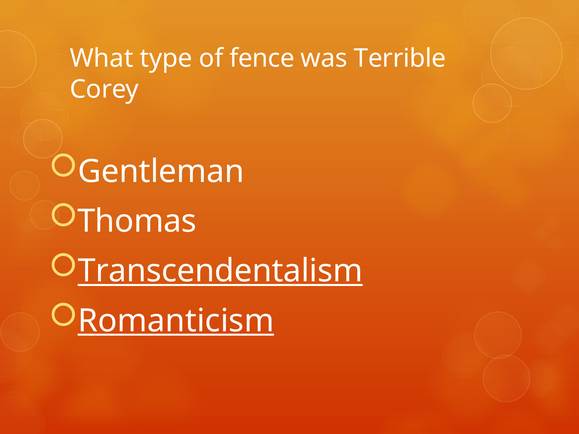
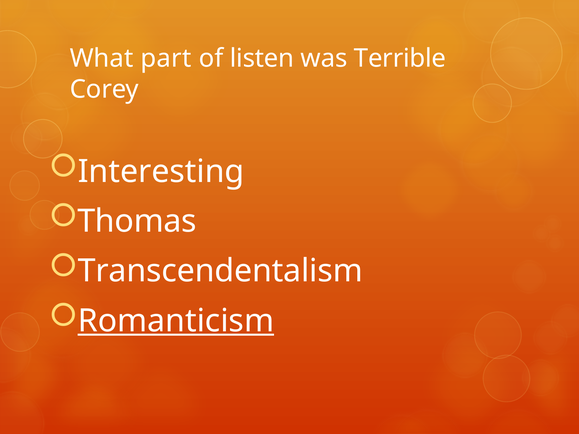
type: type -> part
fence: fence -> listen
Gentleman: Gentleman -> Interesting
Transcendentalism underline: present -> none
